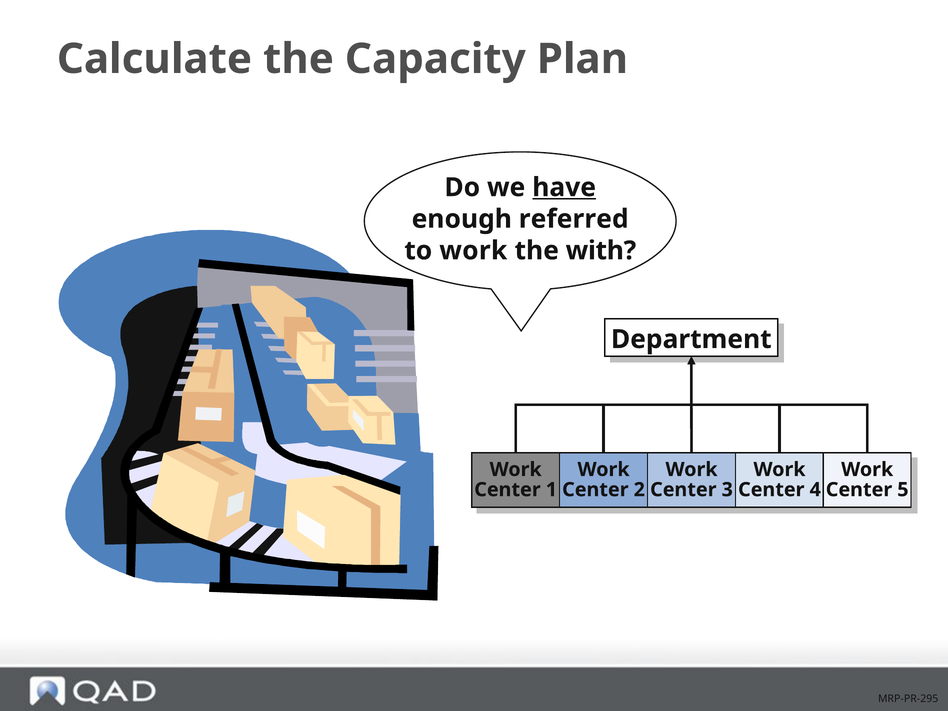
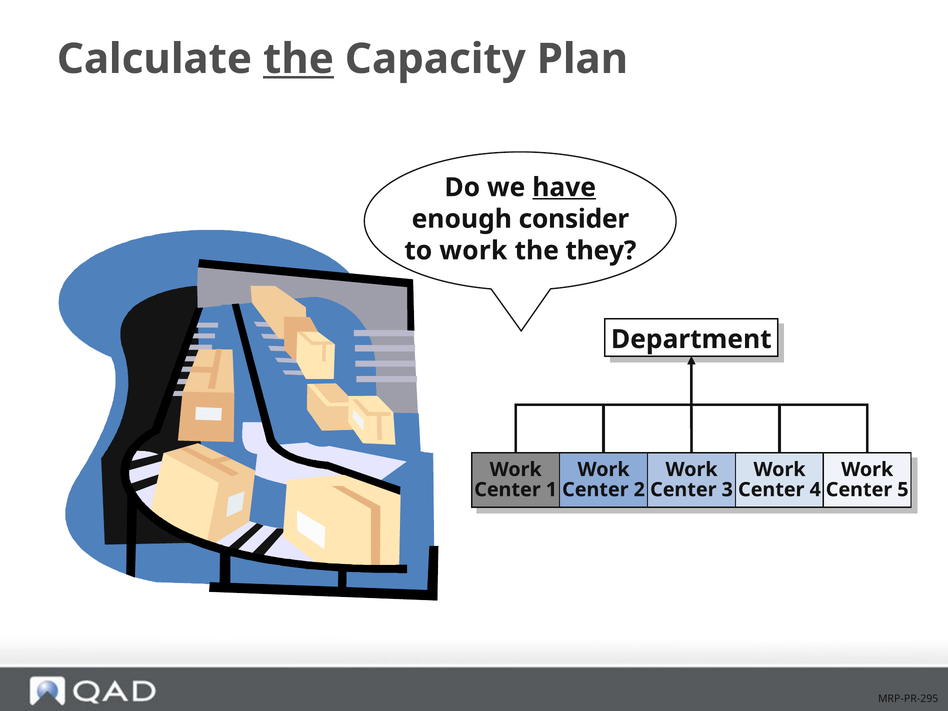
the at (298, 59) underline: none -> present
referred: referred -> consider
with: with -> they
